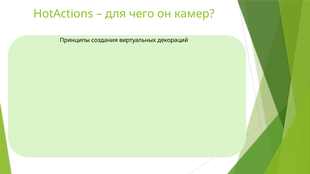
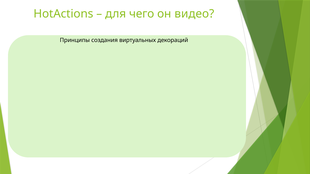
камер: камер -> видео
